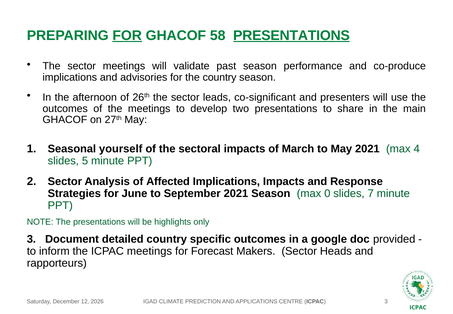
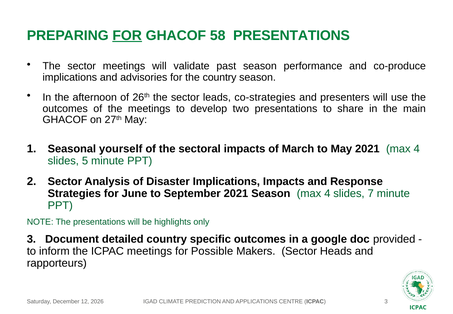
PRESENTATIONS at (291, 35) underline: present -> none
co-significant: co-significant -> co-strategies
Affected: Affected -> Disaster
Season max 0: 0 -> 4
Forecast: Forecast -> Possible
